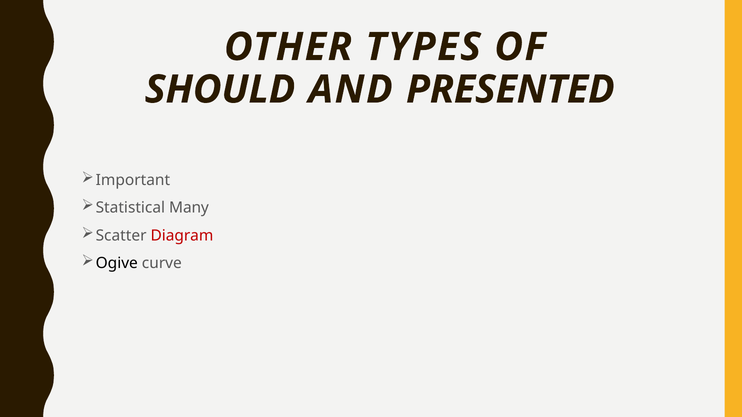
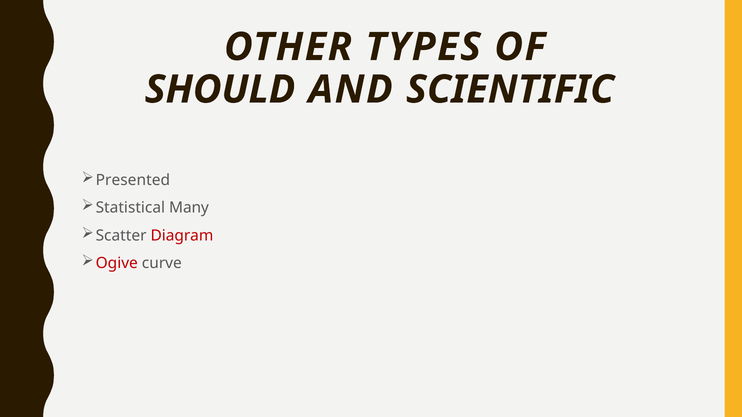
PRESENTED: PRESENTED -> SCIENTIFIC
Important: Important -> Presented
Ogive colour: black -> red
